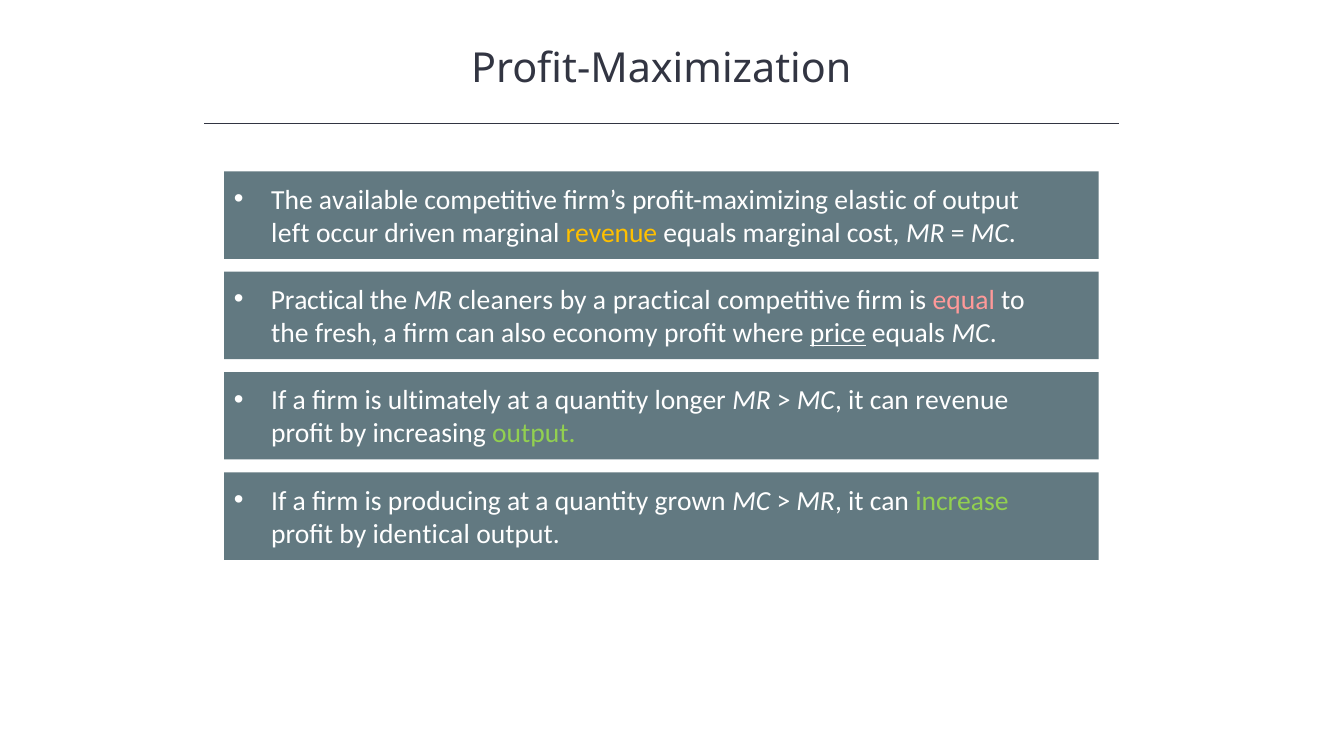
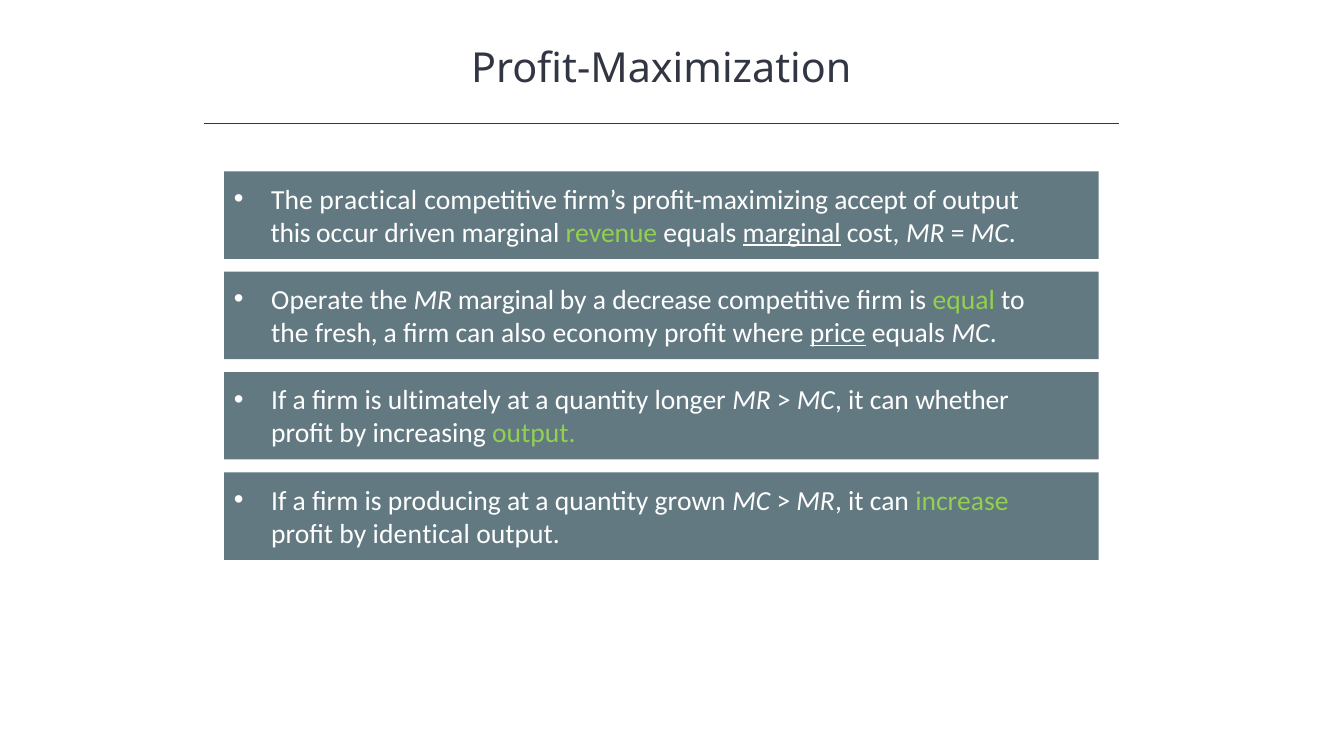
available: available -> practical
elastic: elastic -> accept
left: left -> this
revenue at (611, 233) colour: yellow -> light green
marginal at (792, 233) underline: none -> present
Practical at (318, 301): Practical -> Operate
MR cleaners: cleaners -> marginal
a practical: practical -> decrease
equal colour: pink -> light green
can revenue: revenue -> whether
